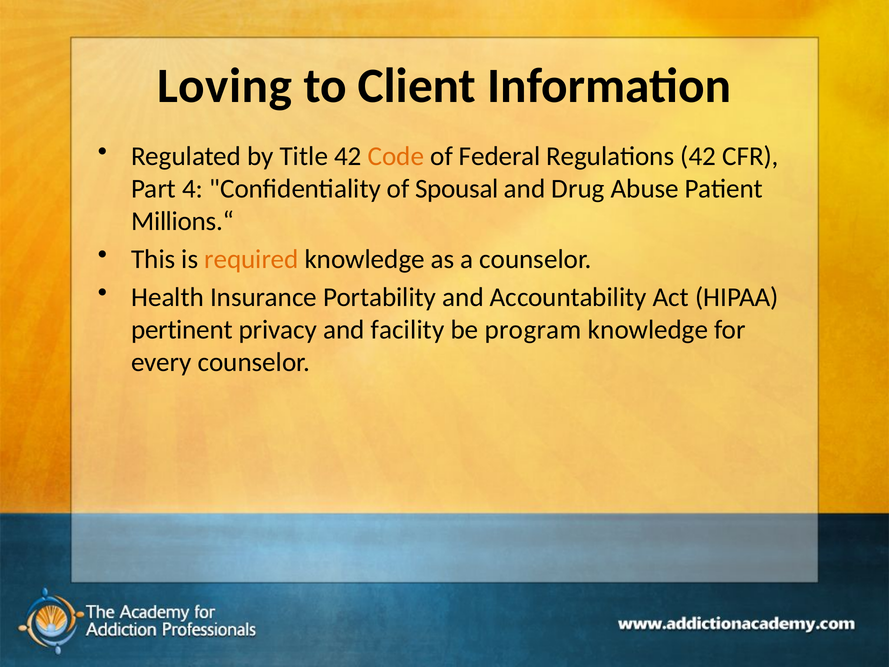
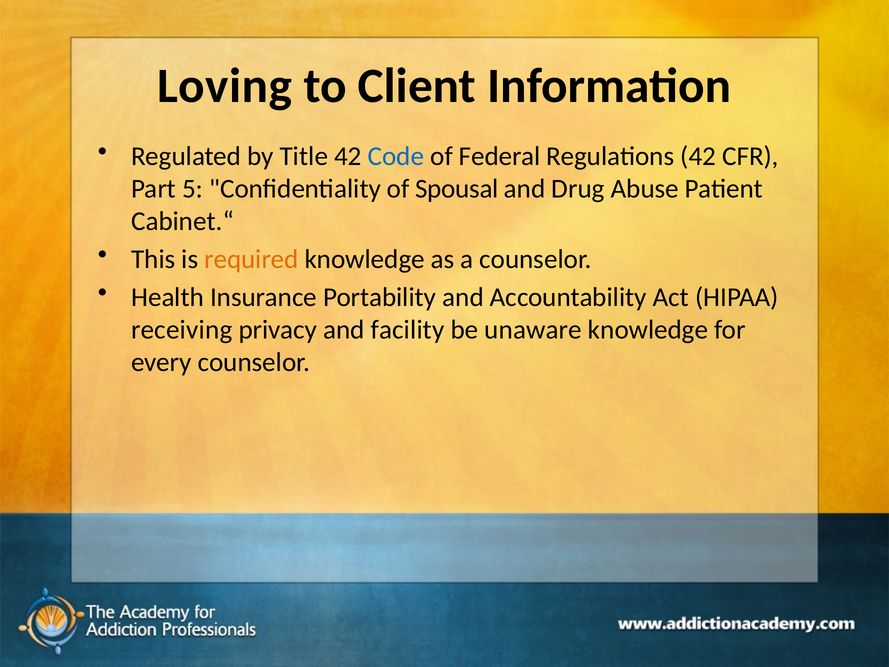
Code colour: orange -> blue
4: 4 -> 5
Millions.“: Millions.“ -> Cabinet.“
pertinent: pertinent -> receiving
program: program -> unaware
